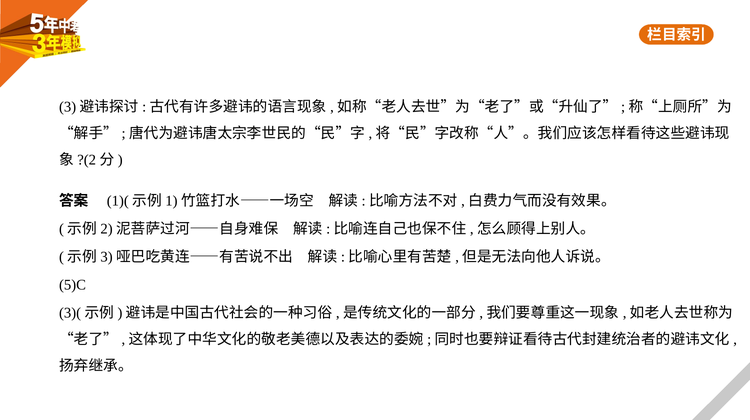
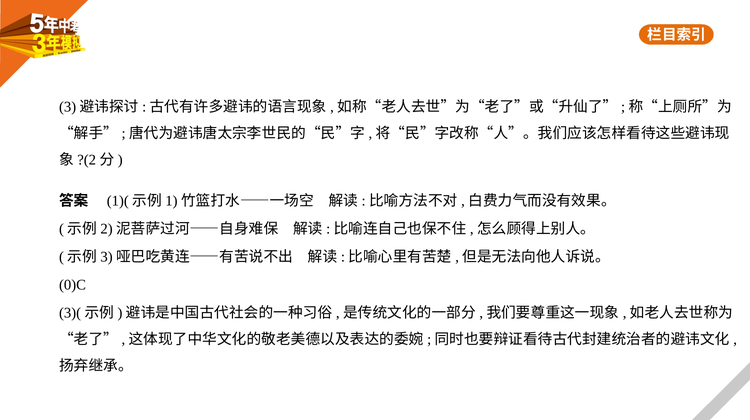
5)C: 5)C -> 0)C
